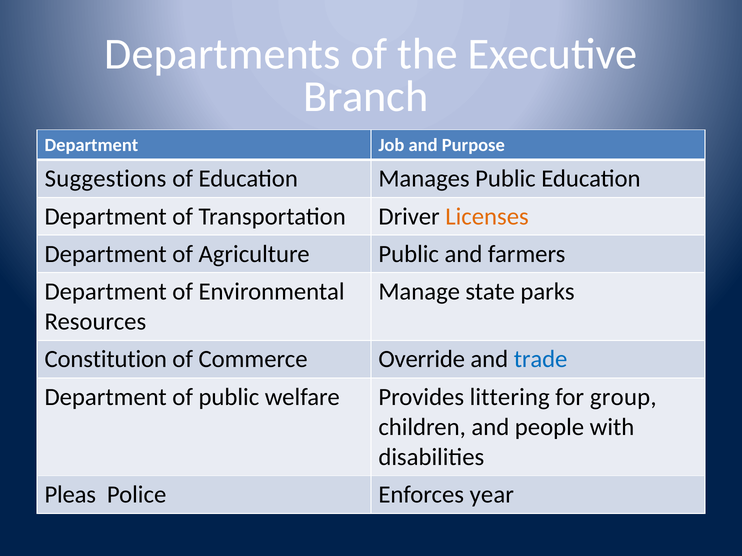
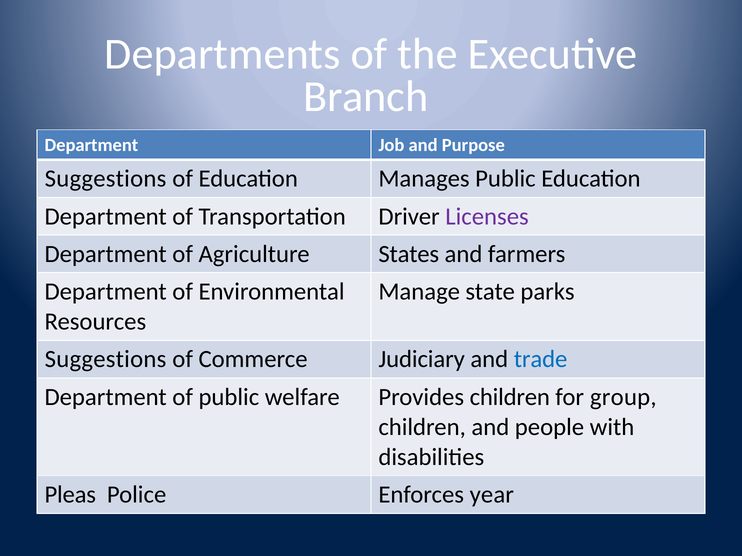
Licenses colour: orange -> purple
Agriculture Public: Public -> States
Constitution at (106, 360): Constitution -> Suggestions
Override: Override -> Judiciary
Provides littering: littering -> children
